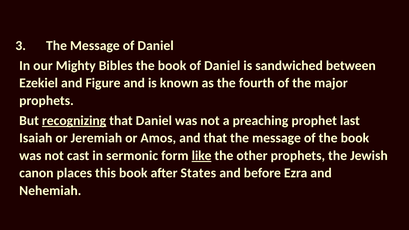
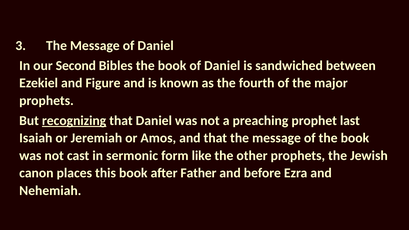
Mighty: Mighty -> Second
like underline: present -> none
States: States -> Father
